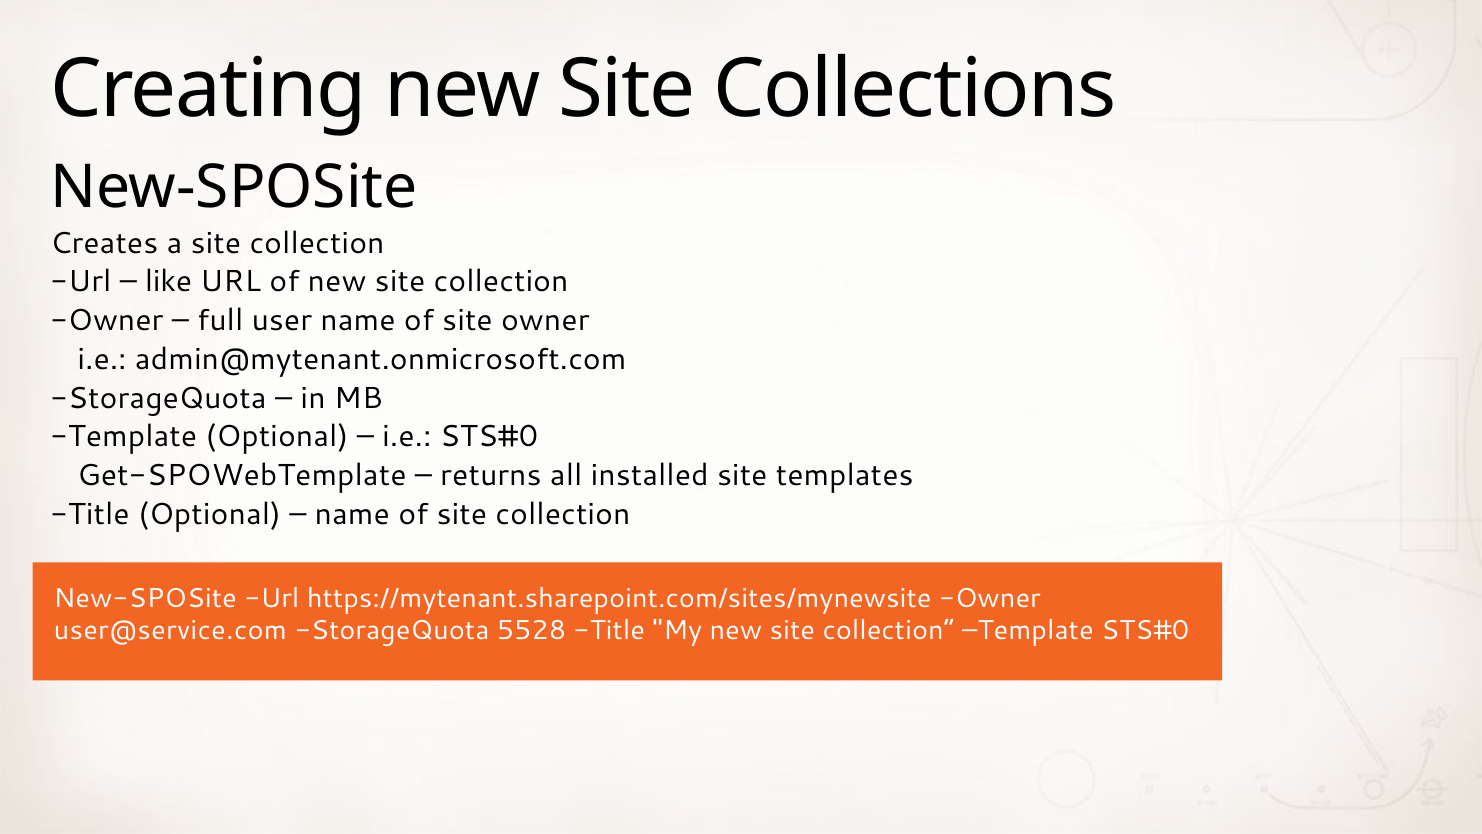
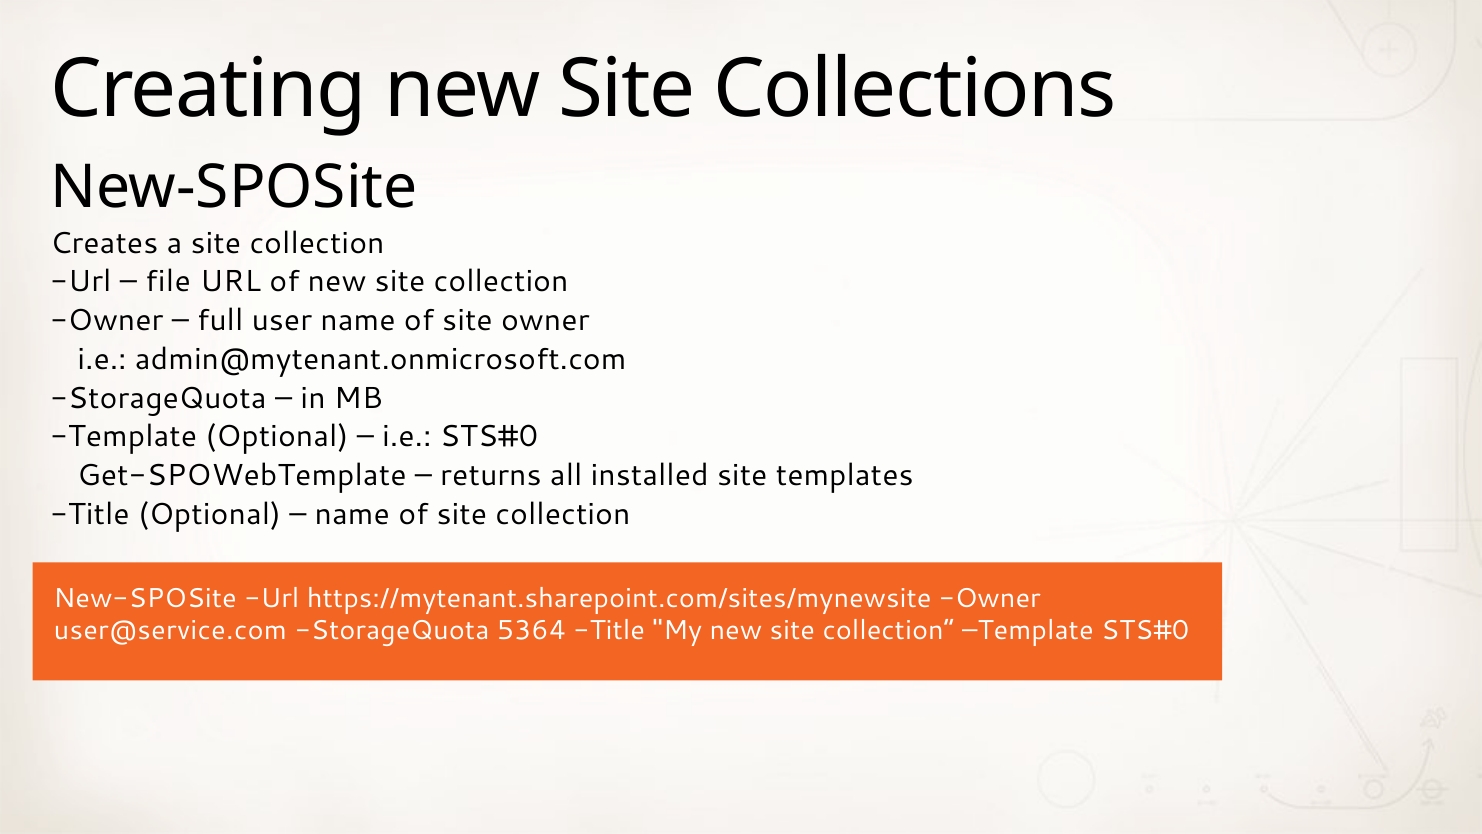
like: like -> file
5528: 5528 -> 5364
